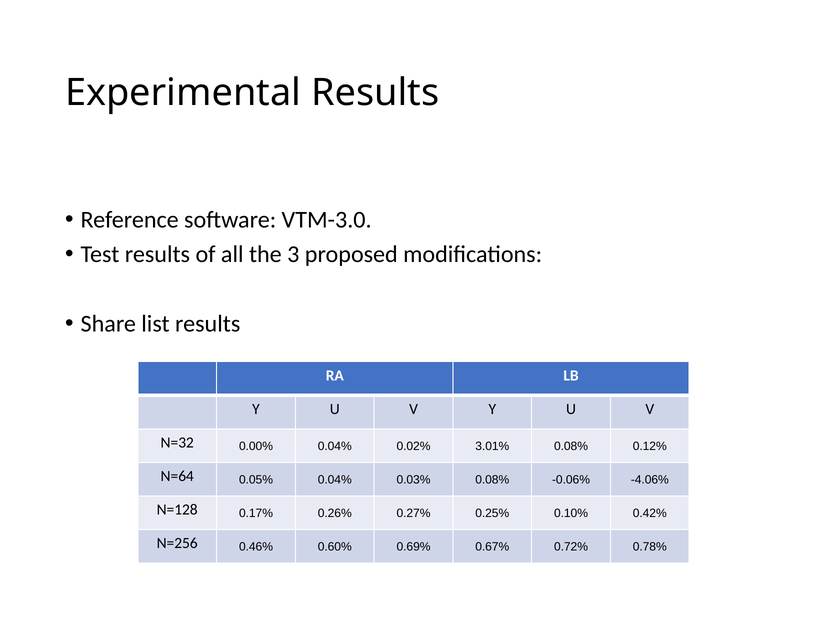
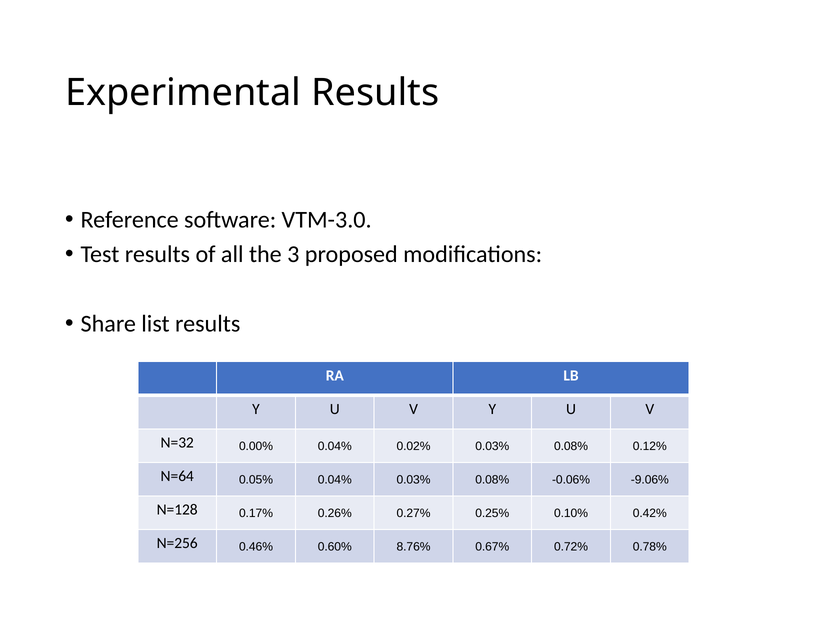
0.02% 3.01%: 3.01% -> 0.03%
-4.06%: -4.06% -> -9.06%
0.69%: 0.69% -> 8.76%
